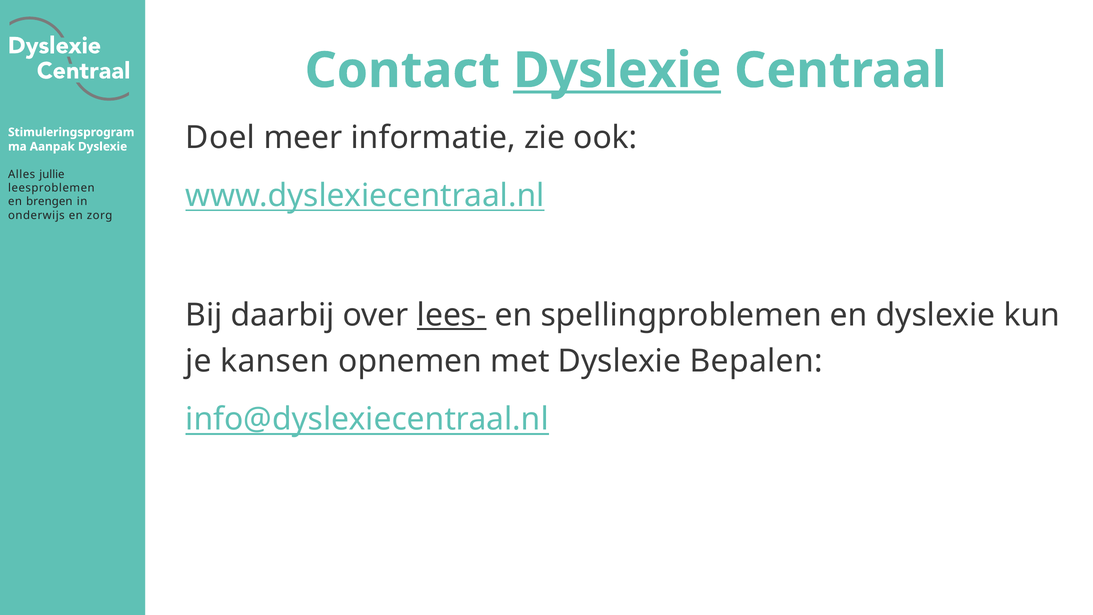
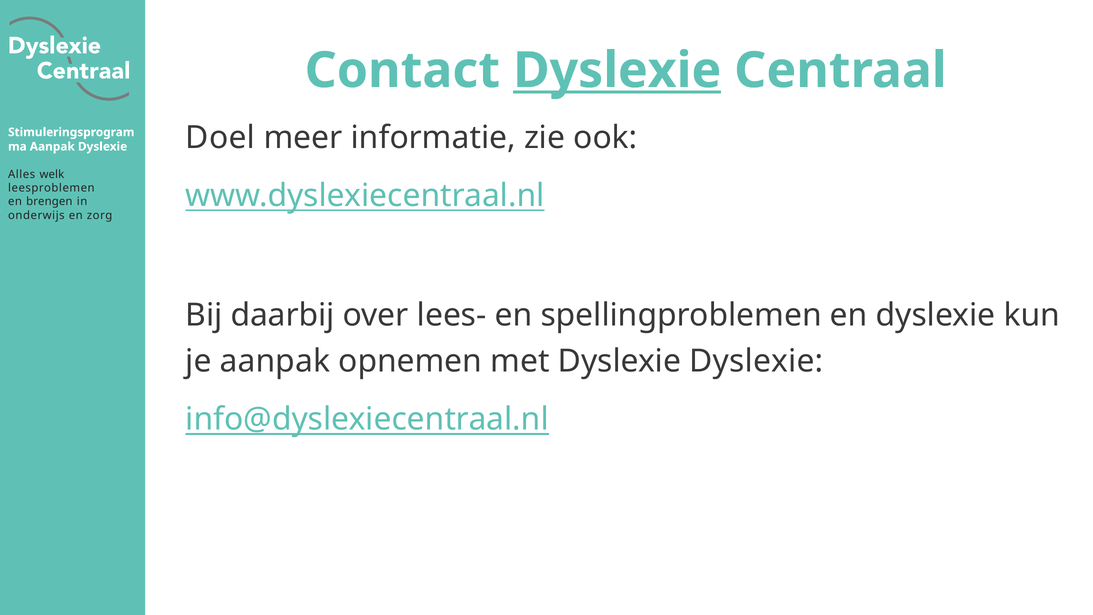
jullie: jullie -> welk
lees- underline: present -> none
je kansen: kansen -> aanpak
Dyslexie Bepalen: Bepalen -> Dyslexie
